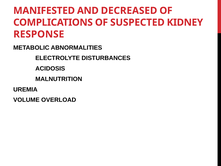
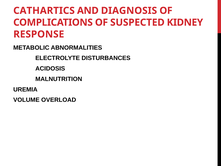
MANIFESTED: MANIFESTED -> CATHARTICS
DECREASED: DECREASED -> DIAGNOSIS
